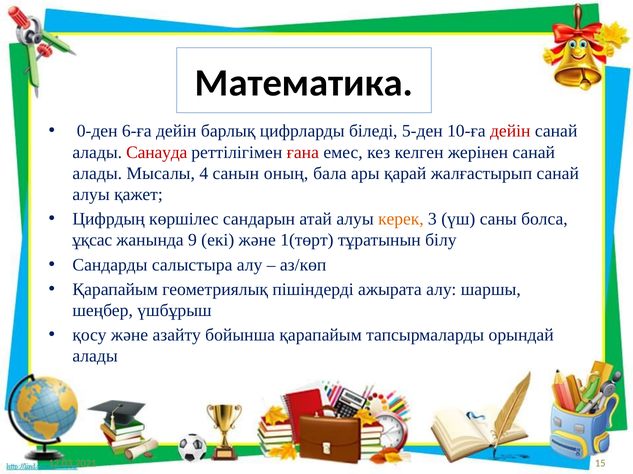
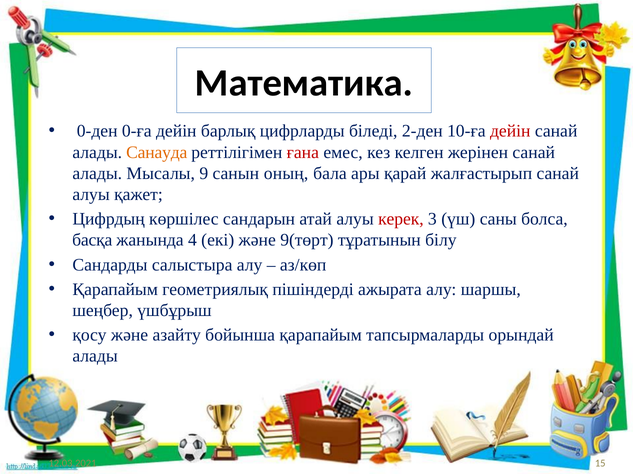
6-ға: 6-ға -> 0-ға
5-ден: 5-ден -> 2-ден
Санауда colour: red -> orange
4: 4 -> 9
керек colour: orange -> red
ұқсас: ұқсас -> басқа
9: 9 -> 4
1(төрт: 1(төрт -> 9(төрт
